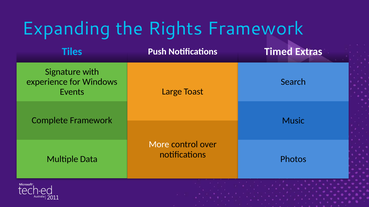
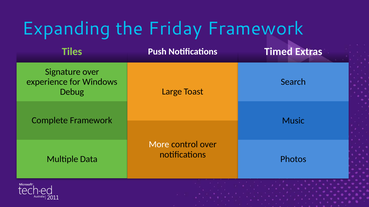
Rights: Rights -> Friday
Tiles colour: light blue -> light green
Signature with: with -> over
Events: Events -> Debug
